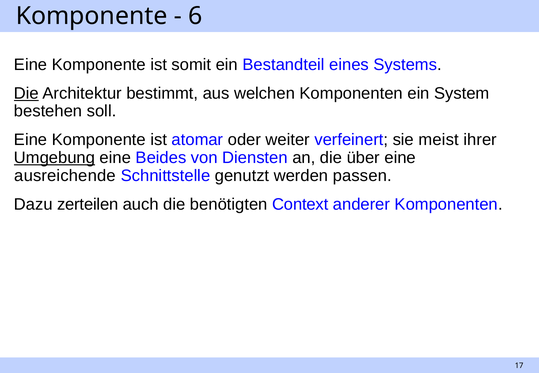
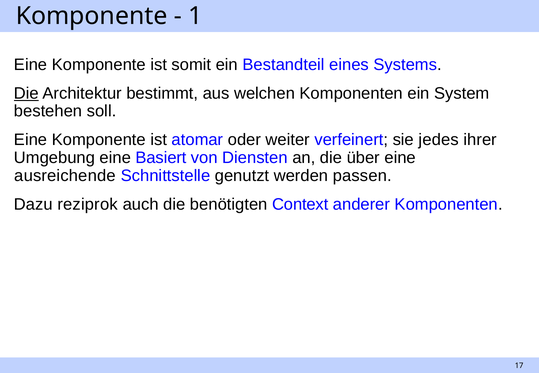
6: 6 -> 1
meist: meist -> jedes
Umgebung underline: present -> none
Beides: Beides -> Basiert
zerteilen: zerteilen -> reziprok
